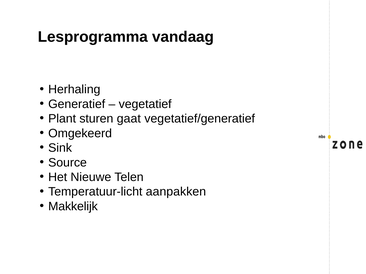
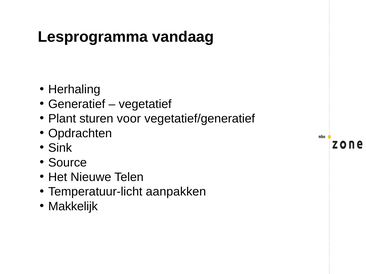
gaat: gaat -> voor
Omgekeerd: Omgekeerd -> Opdrachten
